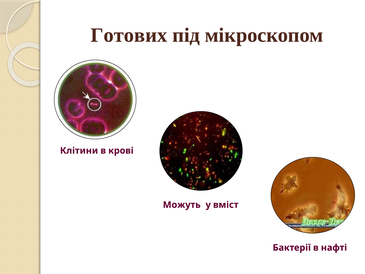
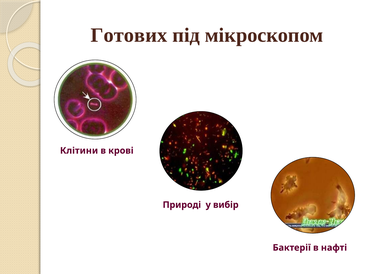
Можуть: Можуть -> Природі
вміст: вміст -> вибір
